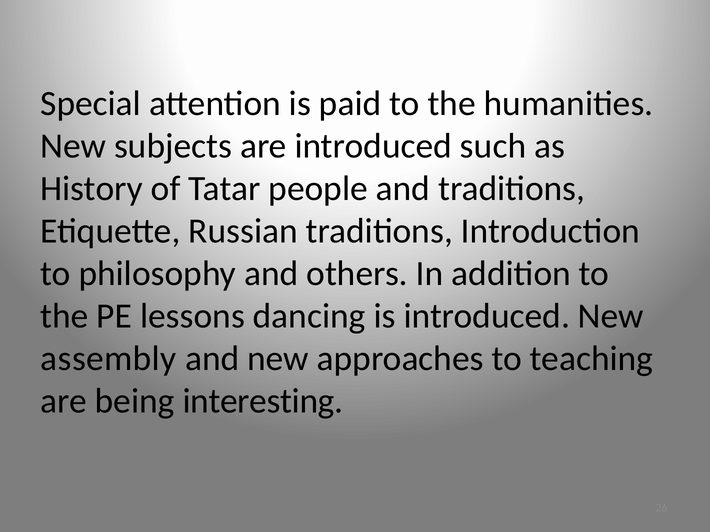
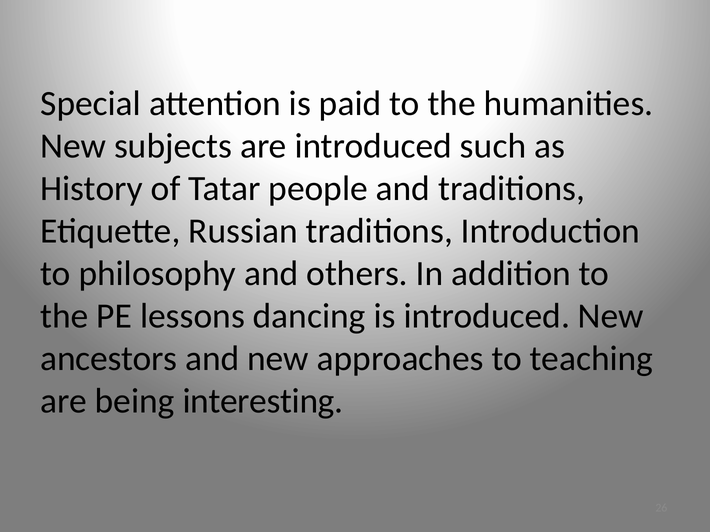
assembly: assembly -> ancestors
